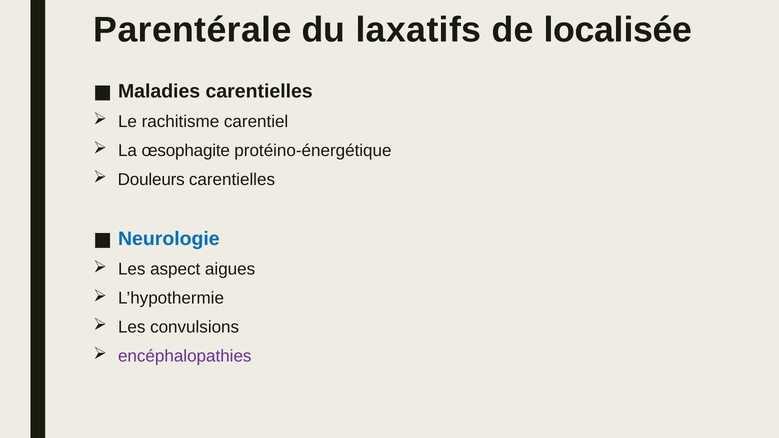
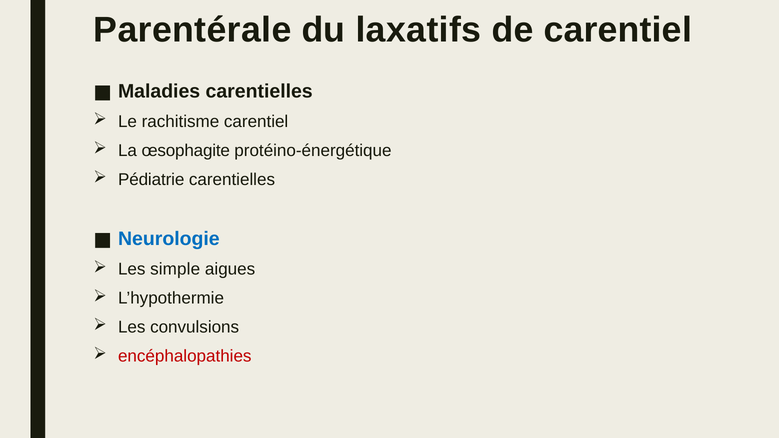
de localisée: localisée -> carentiel
Douleurs: Douleurs -> Pédiatrie
aspect: aspect -> simple
encéphalopathies colour: purple -> red
